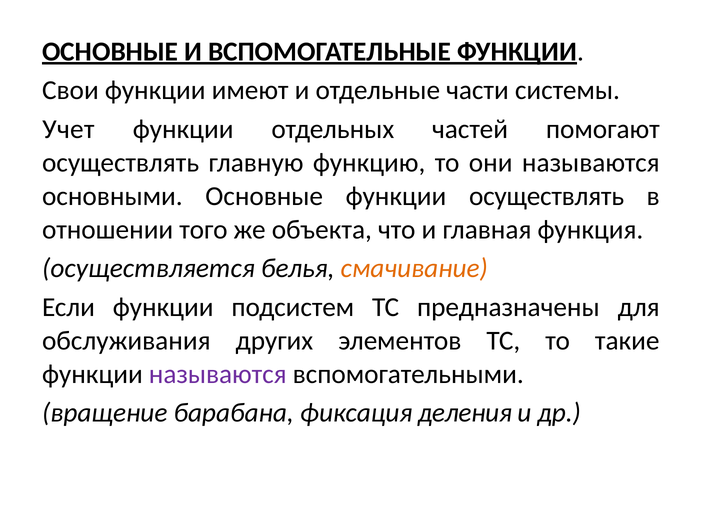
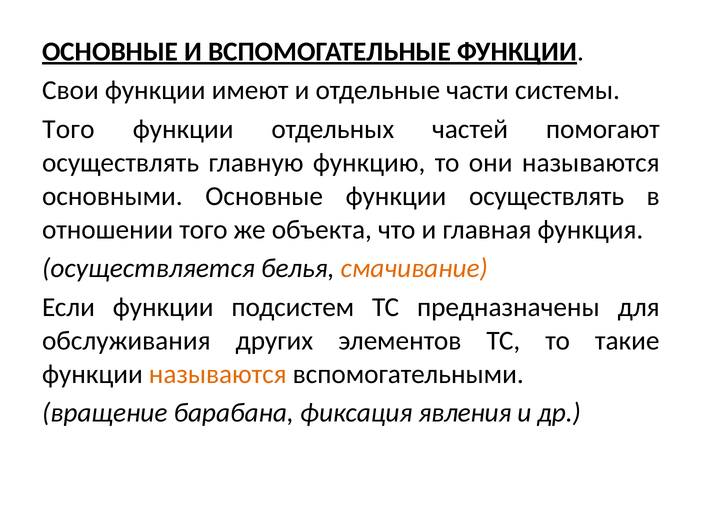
Учет at (68, 129): Учет -> Того
называются at (218, 374) colour: purple -> orange
деления: деления -> явления
